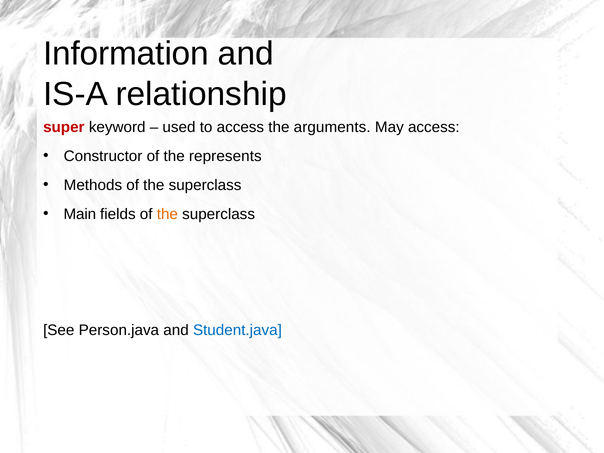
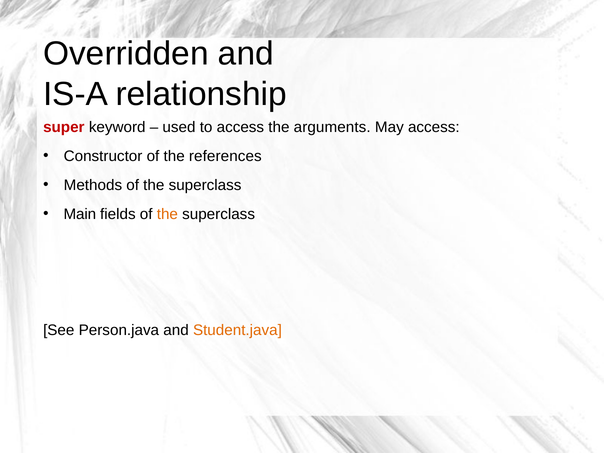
Information: Information -> Overridden
represents: represents -> references
Student.java colour: blue -> orange
